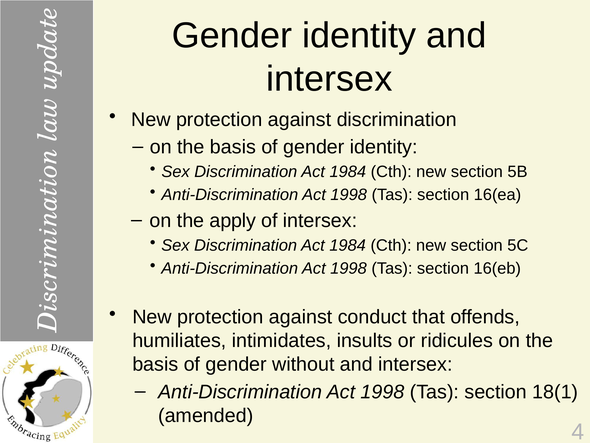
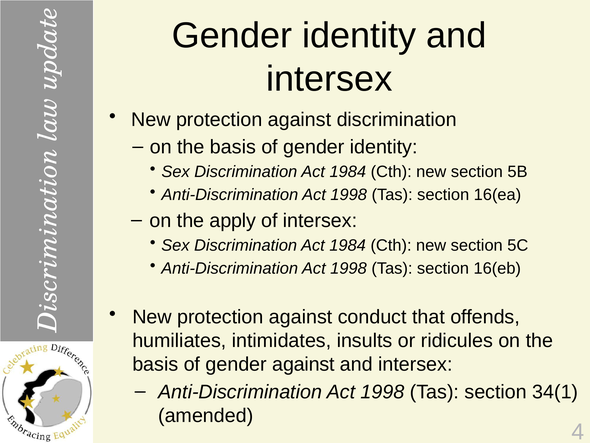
gender without: without -> against
18(1: 18(1 -> 34(1
